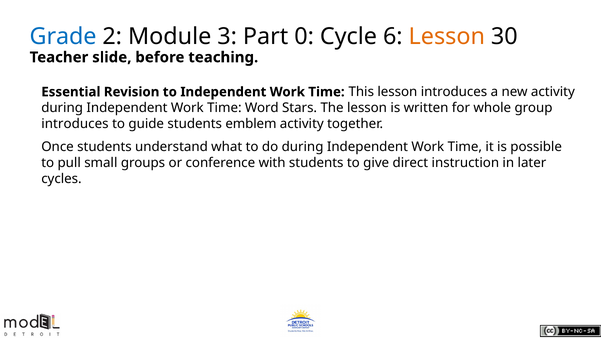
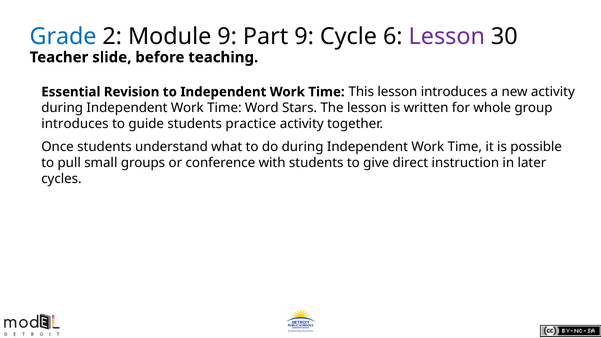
Module 3: 3 -> 9
Part 0: 0 -> 9
Lesson at (447, 37) colour: orange -> purple
emblem: emblem -> practice
